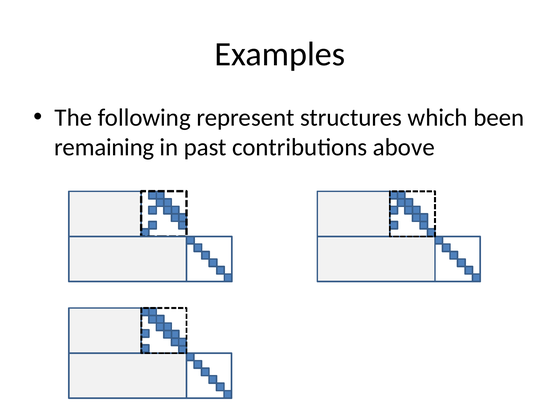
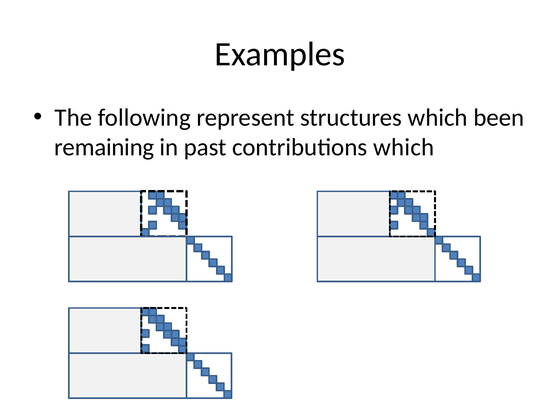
contributions above: above -> which
